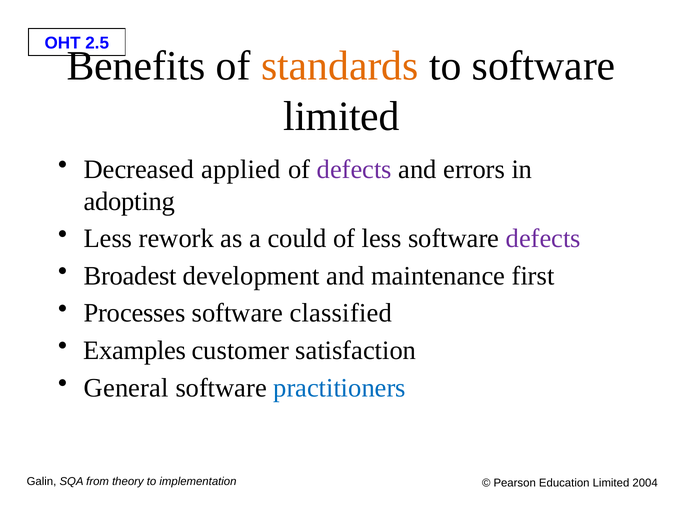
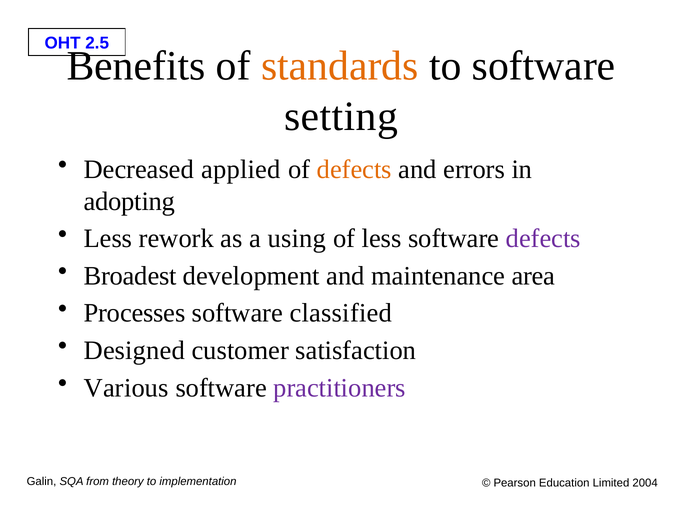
limited at (342, 116): limited -> setting
defects at (354, 169) colour: purple -> orange
could: could -> using
first: first -> area
Examples: Examples -> Designed
General: General -> Various
practitioners colour: blue -> purple
